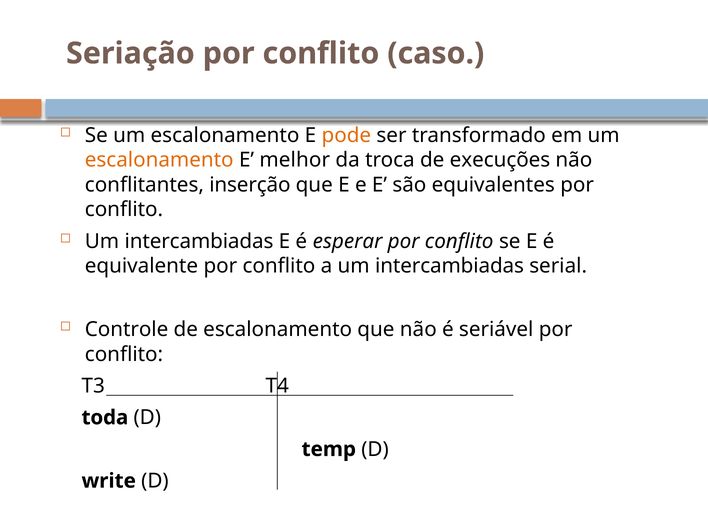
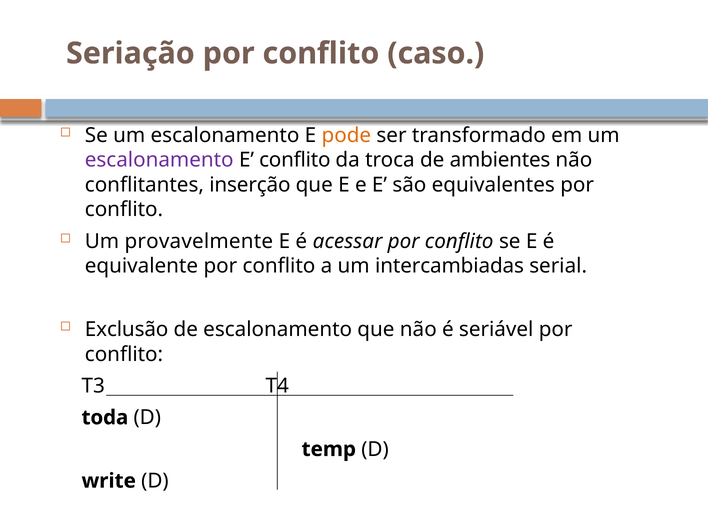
escalonamento at (159, 160) colour: orange -> purple
E melhor: melhor -> conflito
execuções: execuções -> ambientes
intercambiadas at (199, 241): intercambiadas -> provavelmente
esperar: esperar -> acessar
Controle: Controle -> Exclusão
